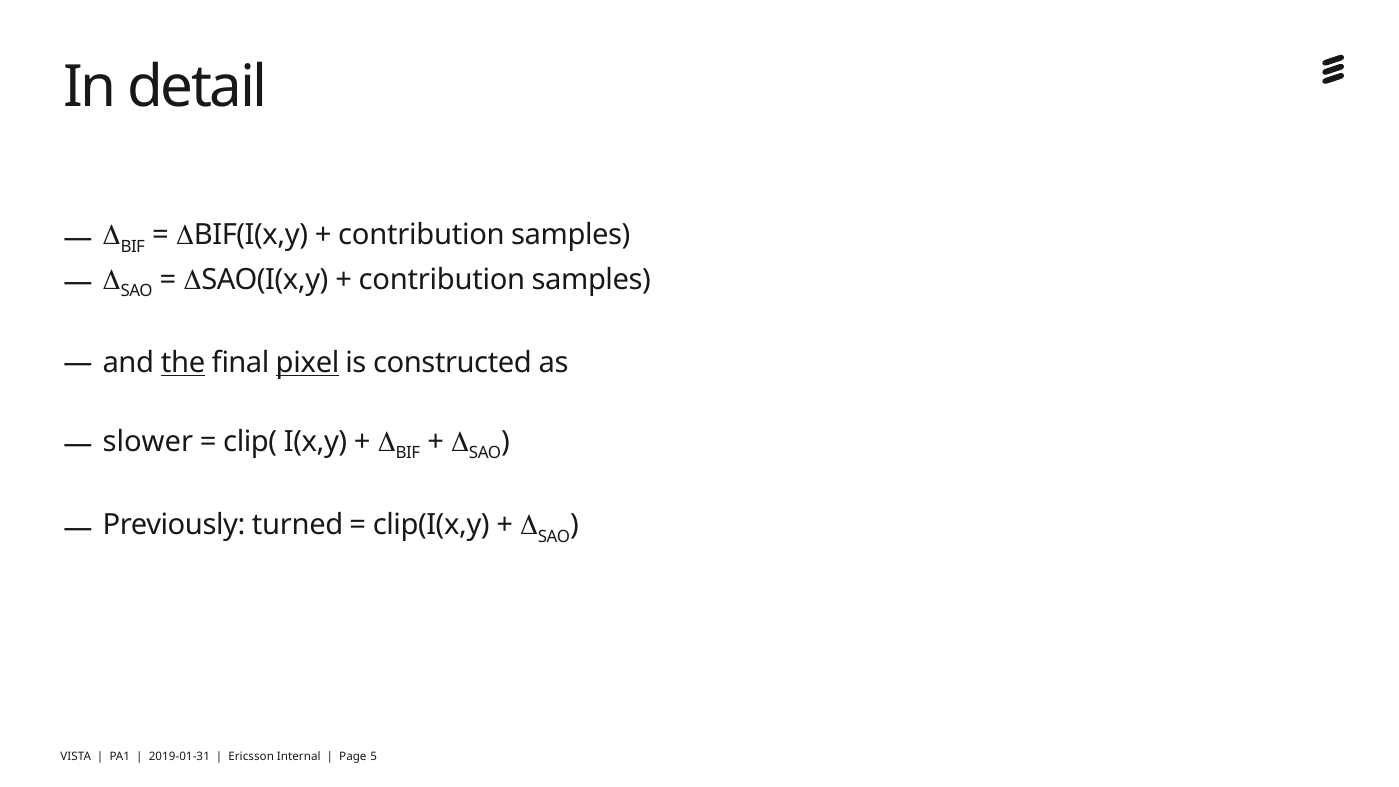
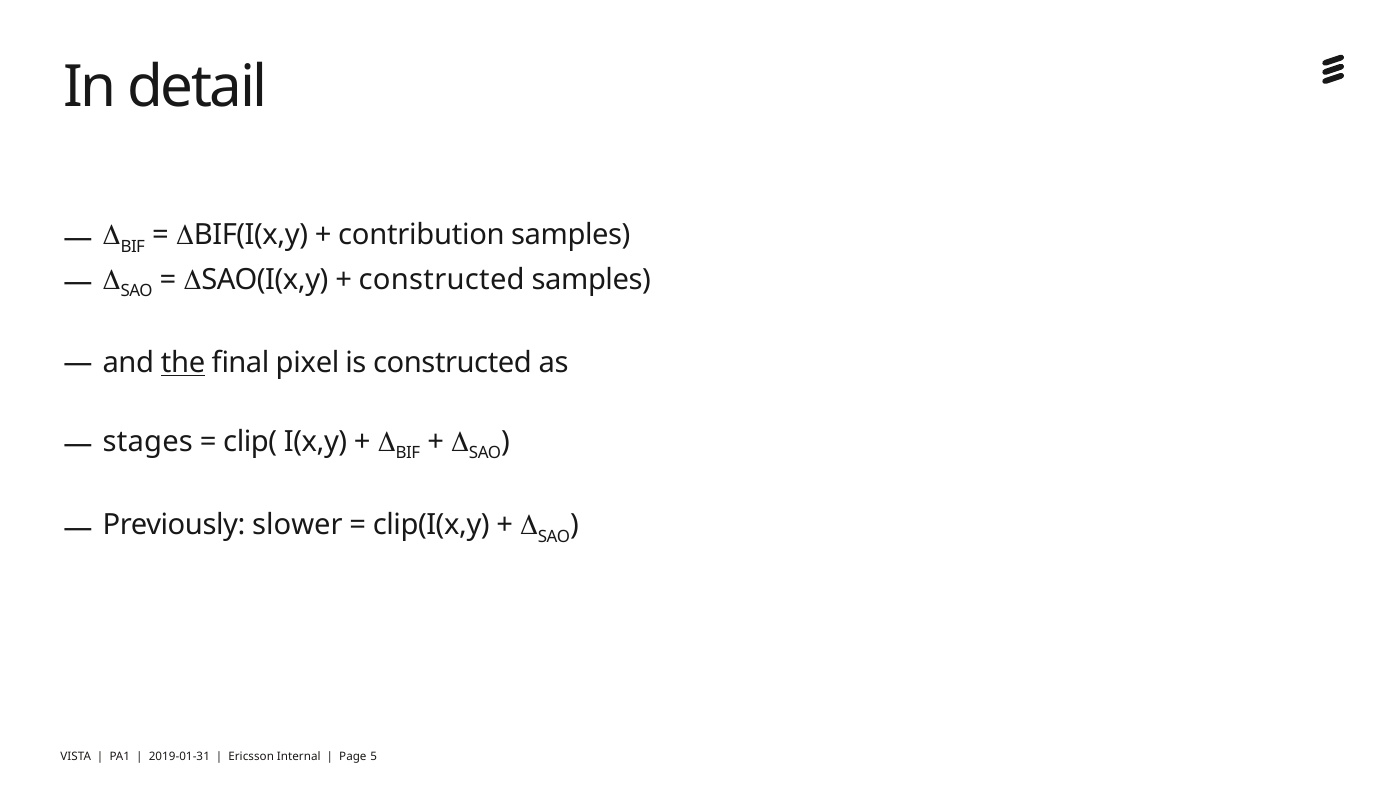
contribution at (442, 279): contribution -> constructed
pixel underline: present -> none
slower: slower -> stages
turned: turned -> slower
